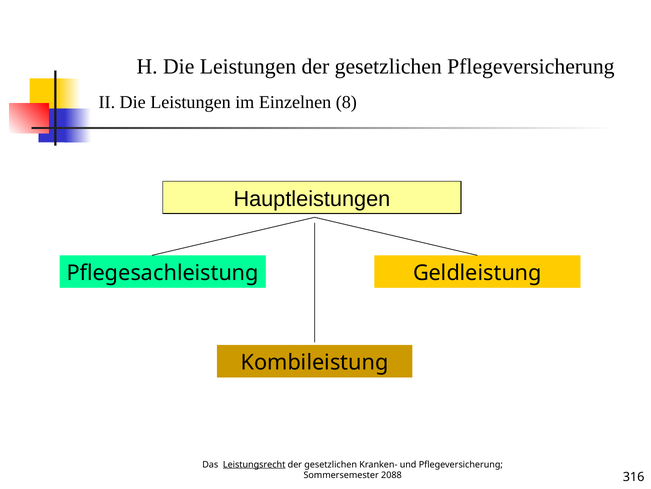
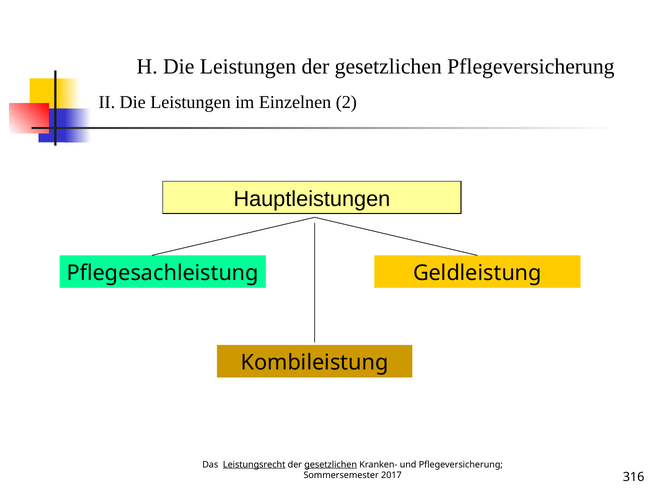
8: 8 -> 2
gesetzlichen at (331, 464) underline: none -> present
2088: 2088 -> 2017
